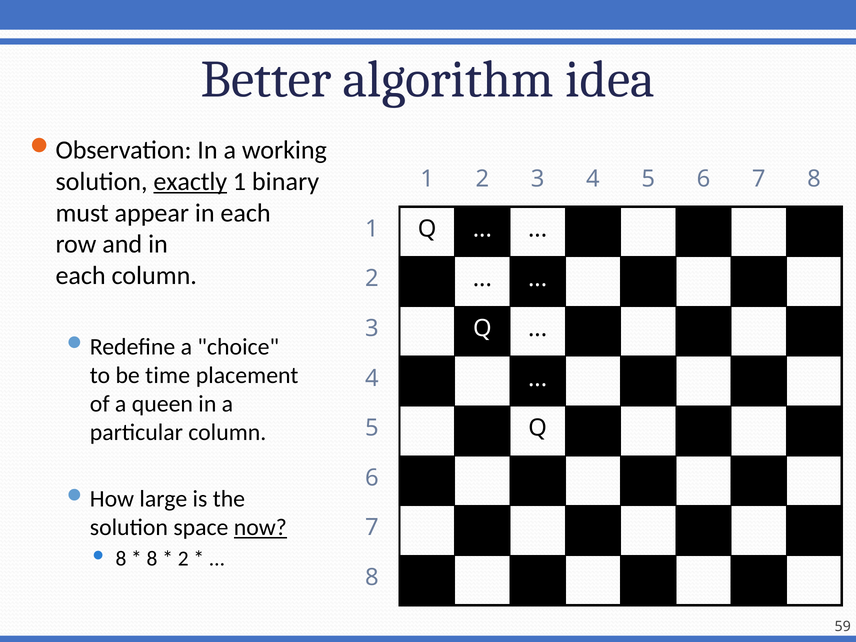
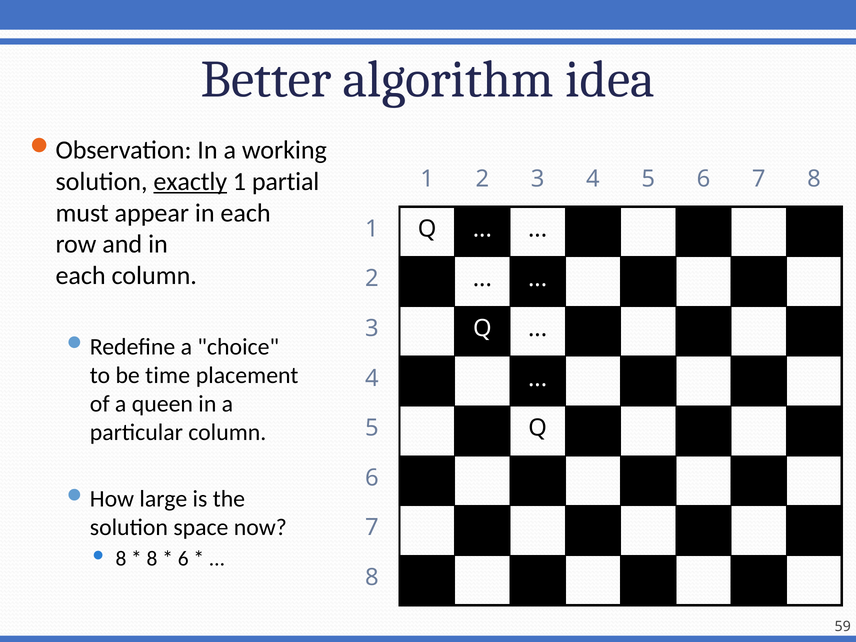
binary: binary -> partial
now underline: present -> none
2 at (183, 559): 2 -> 6
